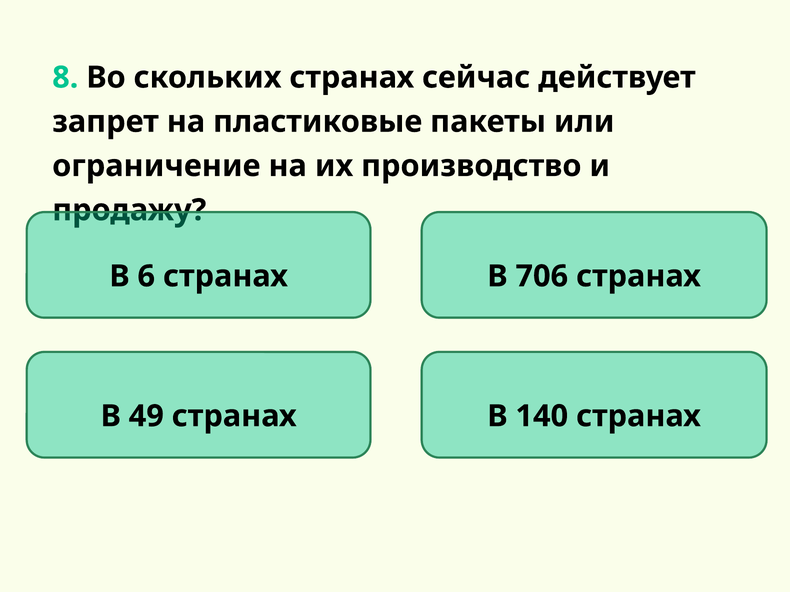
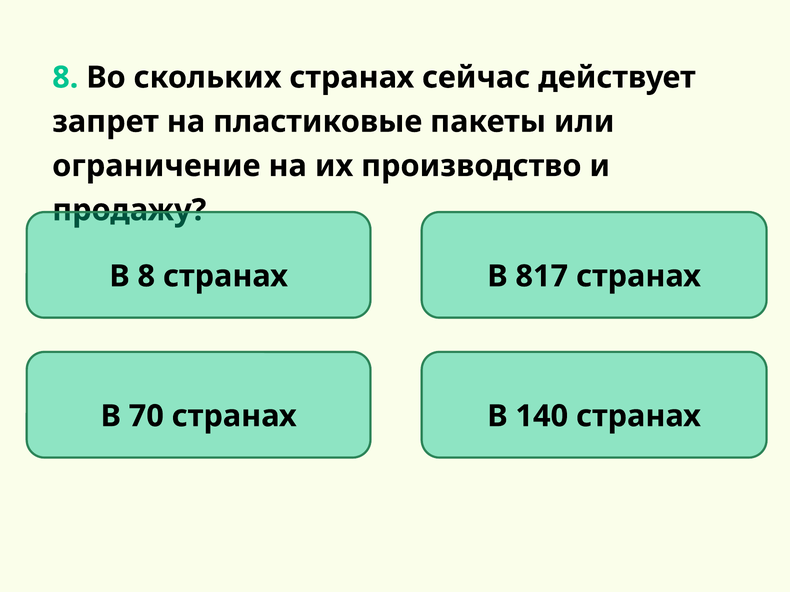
В 6: 6 -> 8
706: 706 -> 817
49: 49 -> 70
